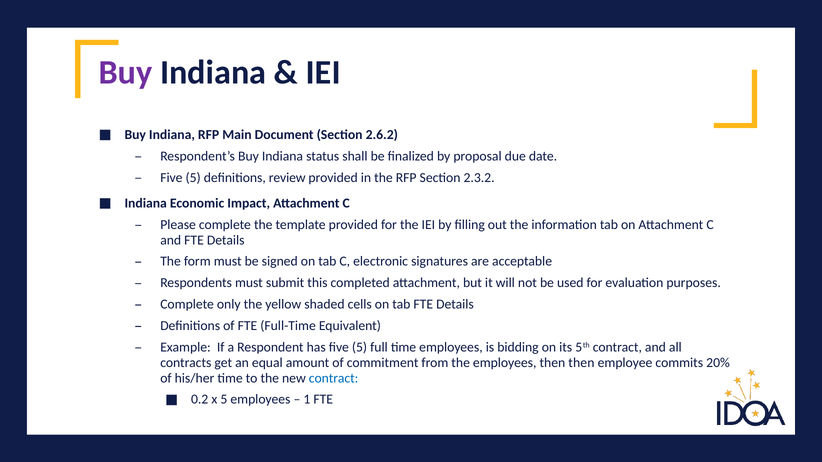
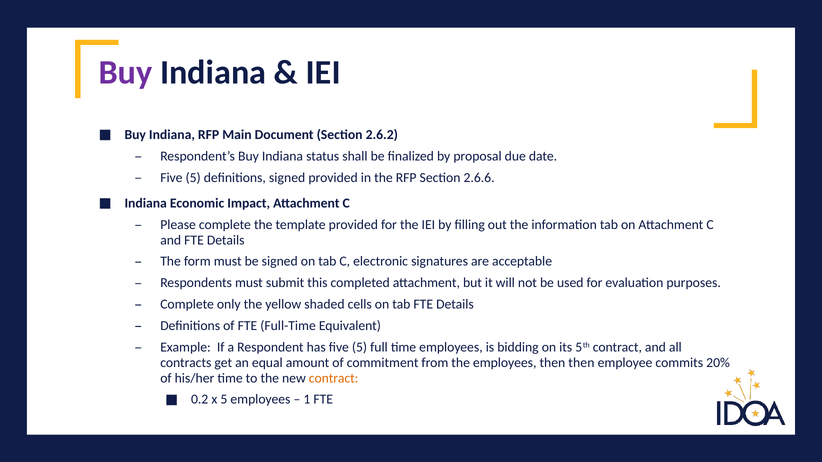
definitions review: review -> signed
2.3.2: 2.3.2 -> 2.6.6
contract at (334, 378) colour: blue -> orange
